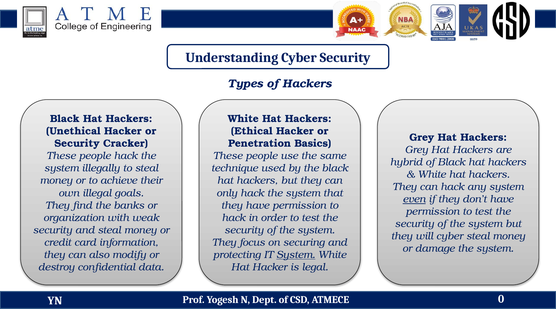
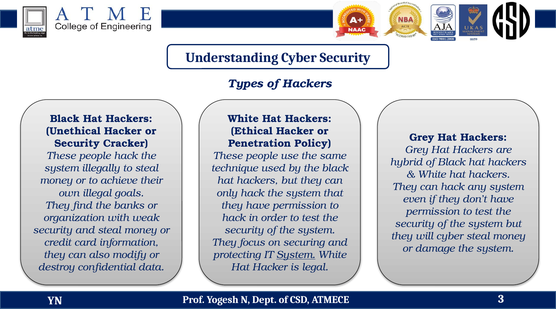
Basics: Basics -> Policy
even underline: present -> none
0: 0 -> 3
